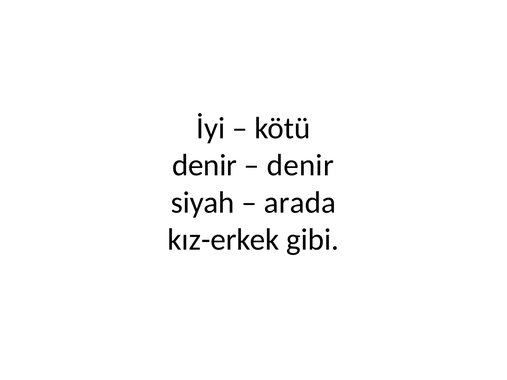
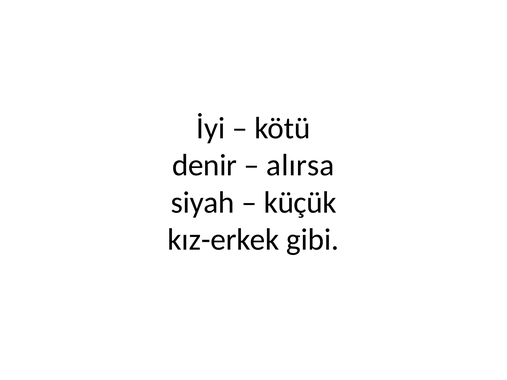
denir at (300, 165): denir -> alırsa
arada: arada -> küçük
